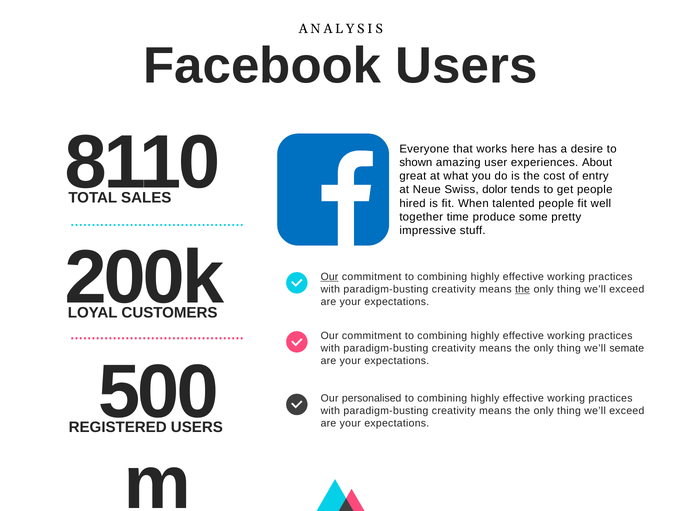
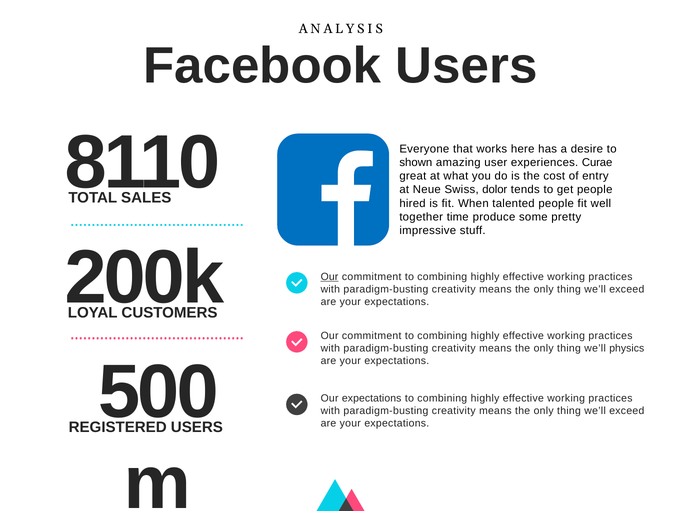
About: About -> Curae
the at (523, 289) underline: present -> none
semate: semate -> physics
Our personalised: personalised -> expectations
